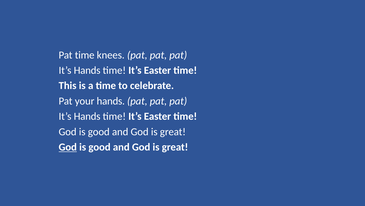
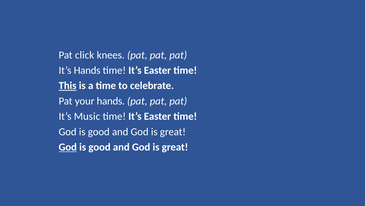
Pat time: time -> click
This underline: none -> present
Hands at (87, 116): Hands -> Music
